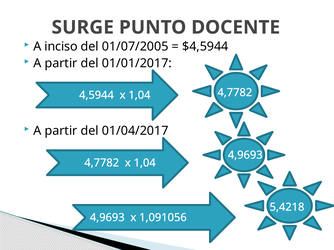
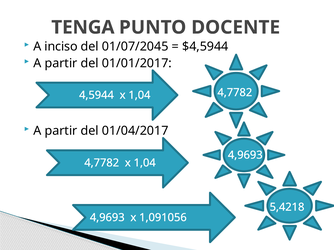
SURGE: SURGE -> TENGA
01/07/2005: 01/07/2005 -> 01/07/2045
